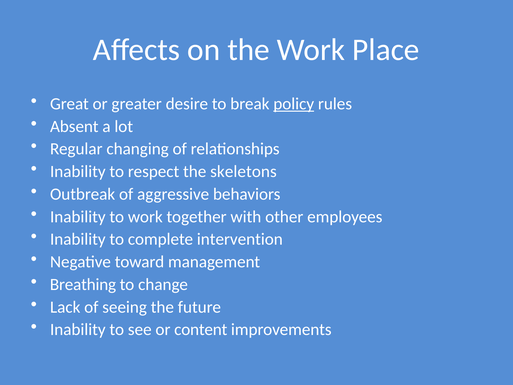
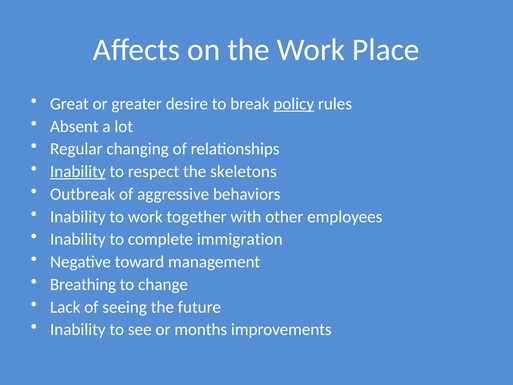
Inability at (78, 171) underline: none -> present
intervention: intervention -> immigration
content: content -> months
